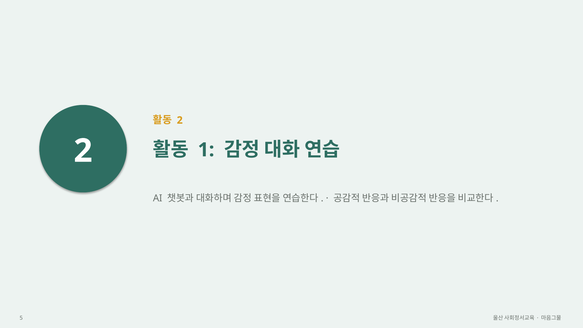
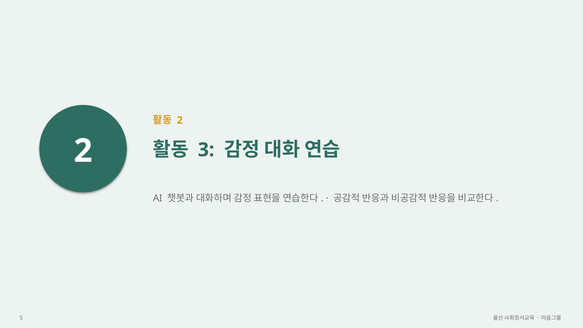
1: 1 -> 3
